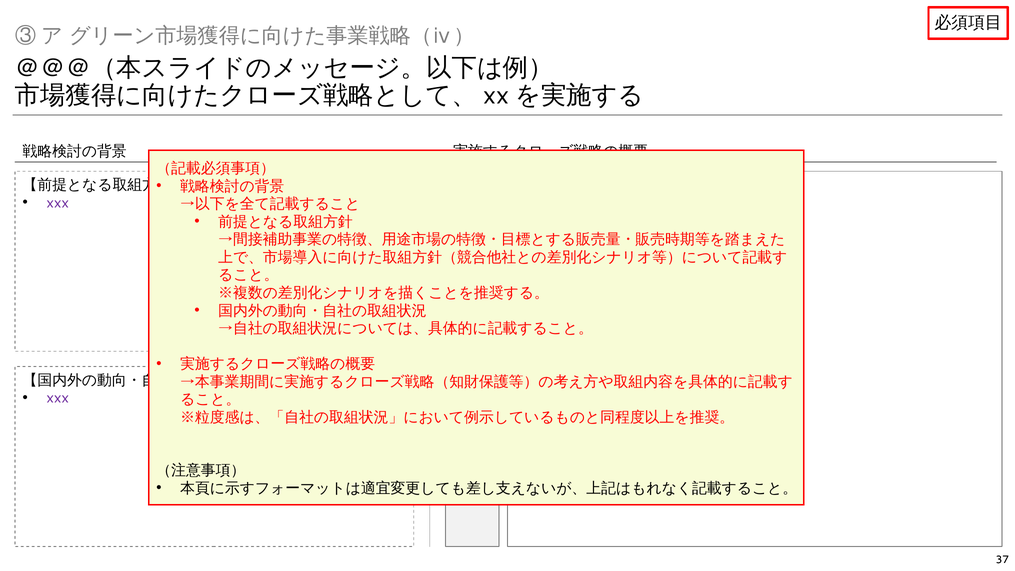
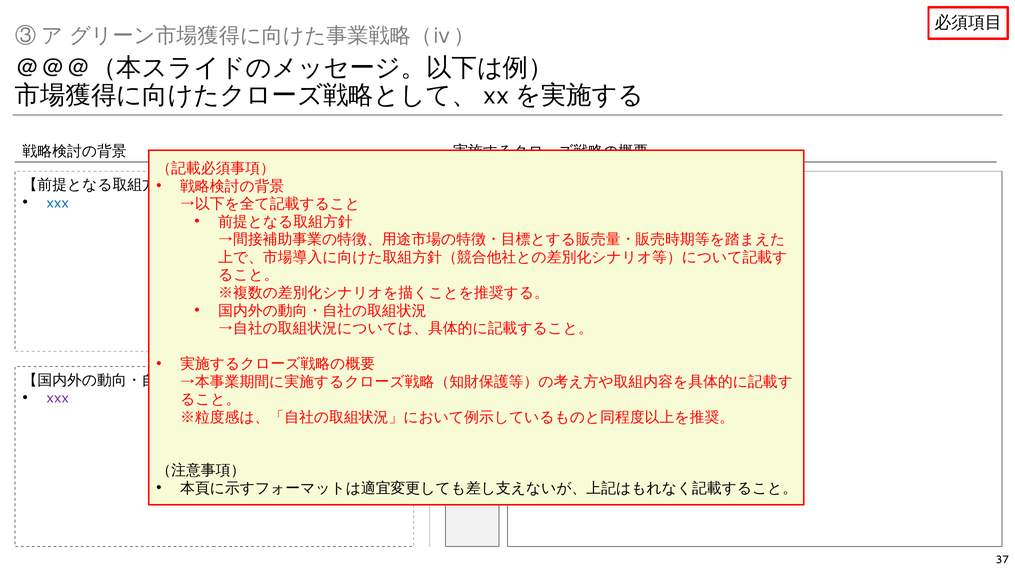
xxx at (58, 203) colour: purple -> blue
